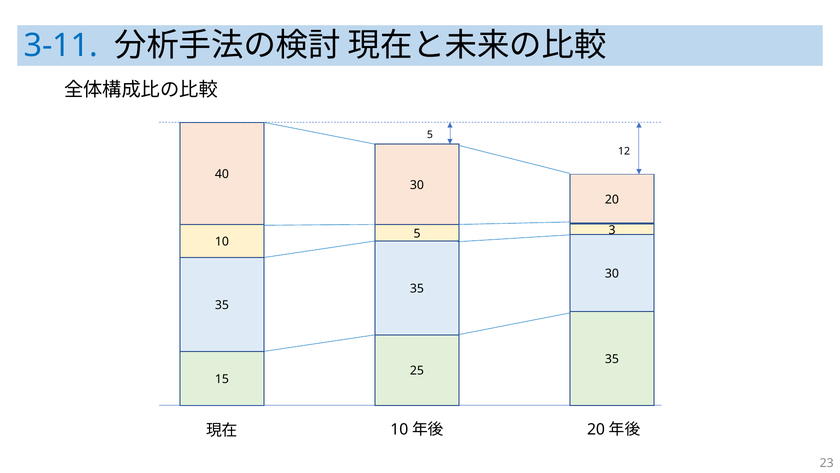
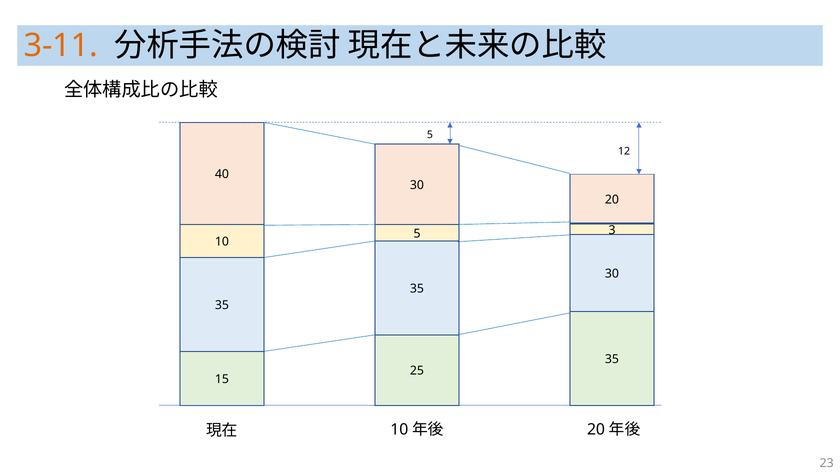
3-11 colour: blue -> orange
